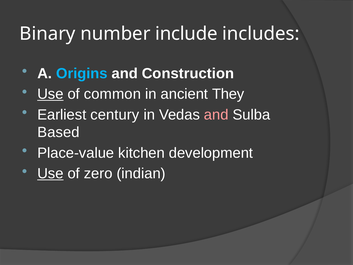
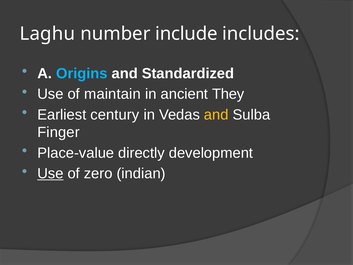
Binary: Binary -> Laghu
Construction: Construction -> Standardized
Use at (50, 94) underline: present -> none
common: common -> maintain
and at (216, 115) colour: pink -> yellow
Based: Based -> Finger
kitchen: kitchen -> directly
